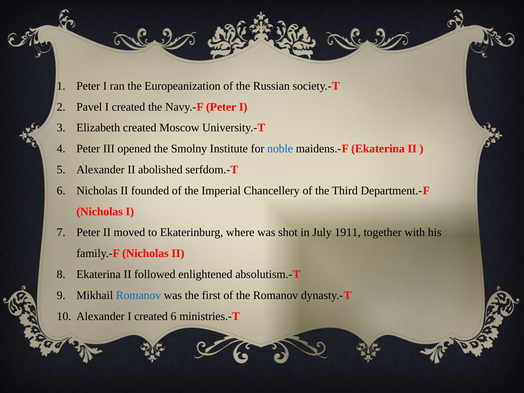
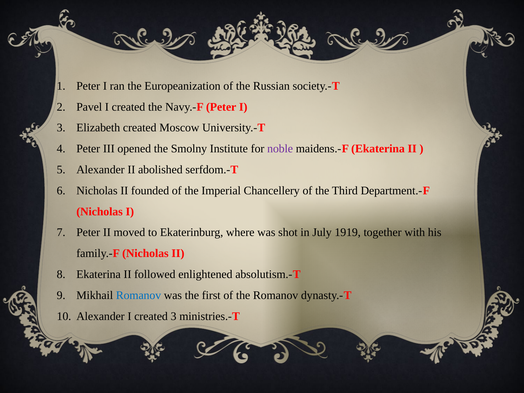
noble colour: blue -> purple
1911: 1911 -> 1919
created 6: 6 -> 3
